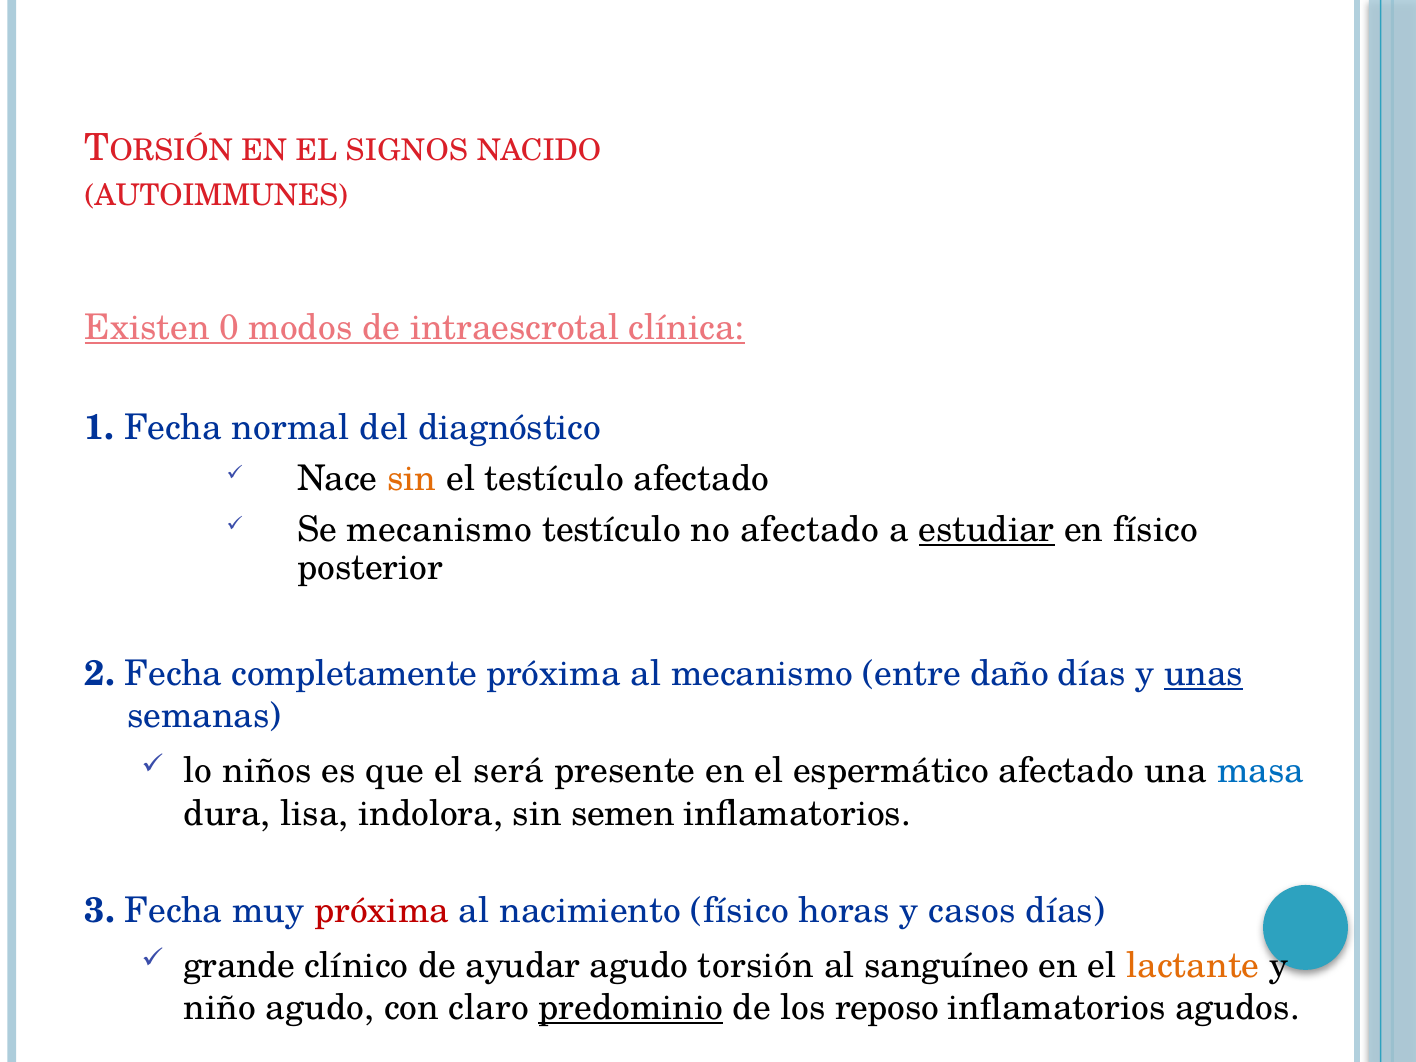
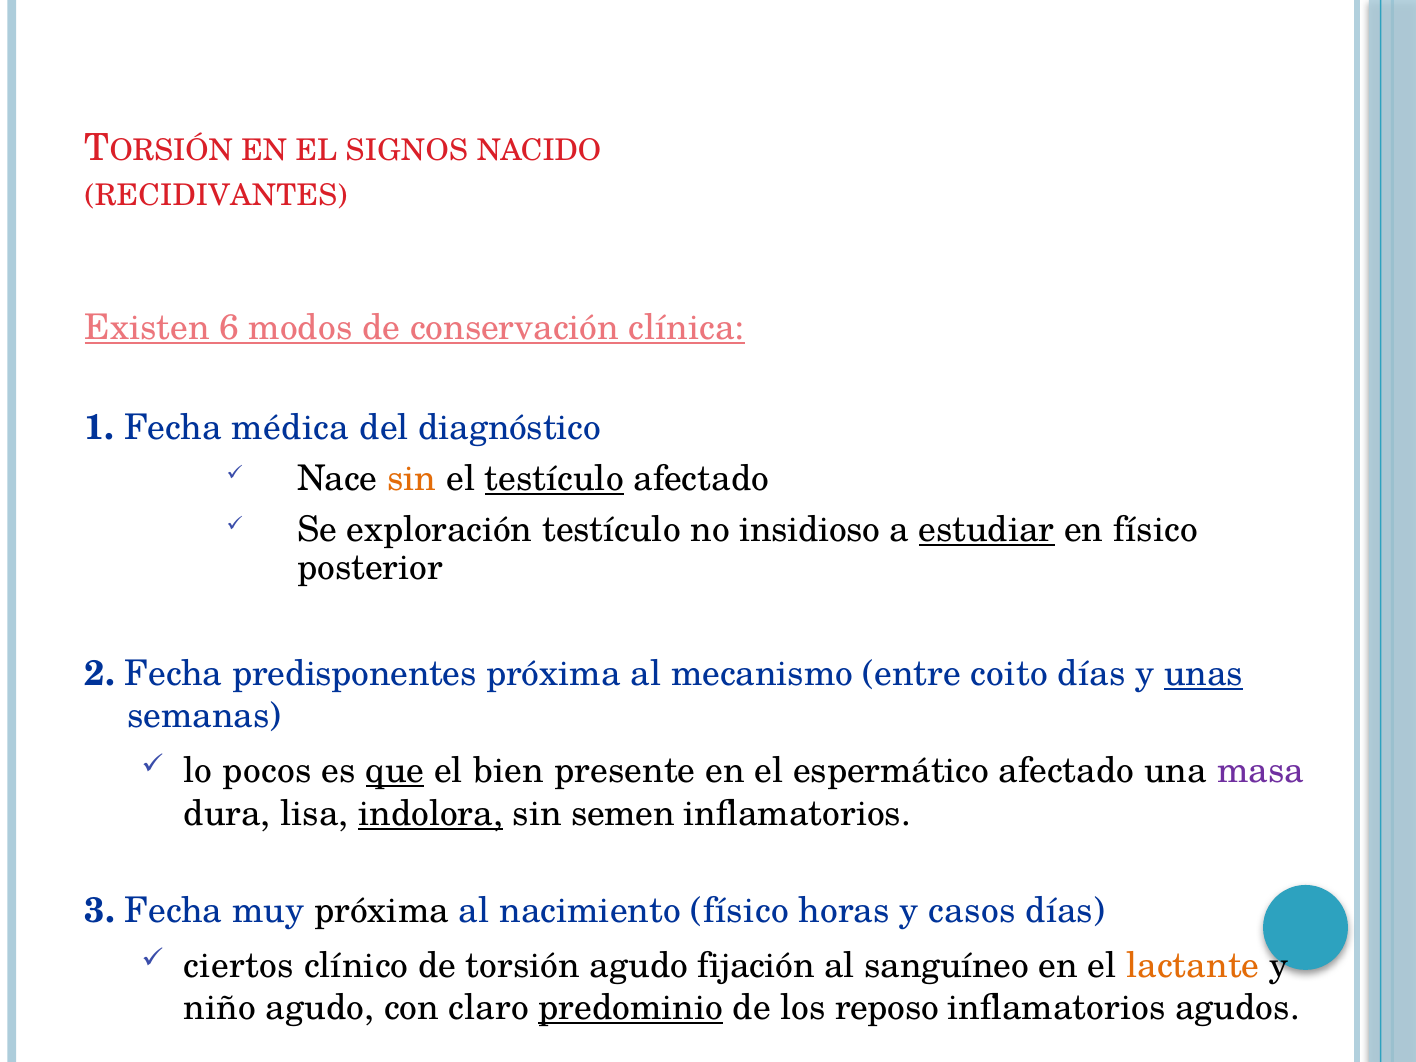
AUTOIMMUNES: AUTOIMMUNES -> RECIDIVANTES
0: 0 -> 6
intraescrotal: intraescrotal -> conservación
normal: normal -> médica
testículo at (554, 479) underline: none -> present
Se mecanismo: mecanismo -> exploración
no afectado: afectado -> insidioso
completamente: completamente -> predisponentes
daño: daño -> coito
niños: niños -> pocos
que underline: none -> present
será: será -> bien
masa colour: blue -> purple
indolora underline: none -> present
próxima at (382, 910) colour: red -> black
grande: grande -> ciertos
ayudar: ayudar -> torsión
torsión: torsión -> fijación
